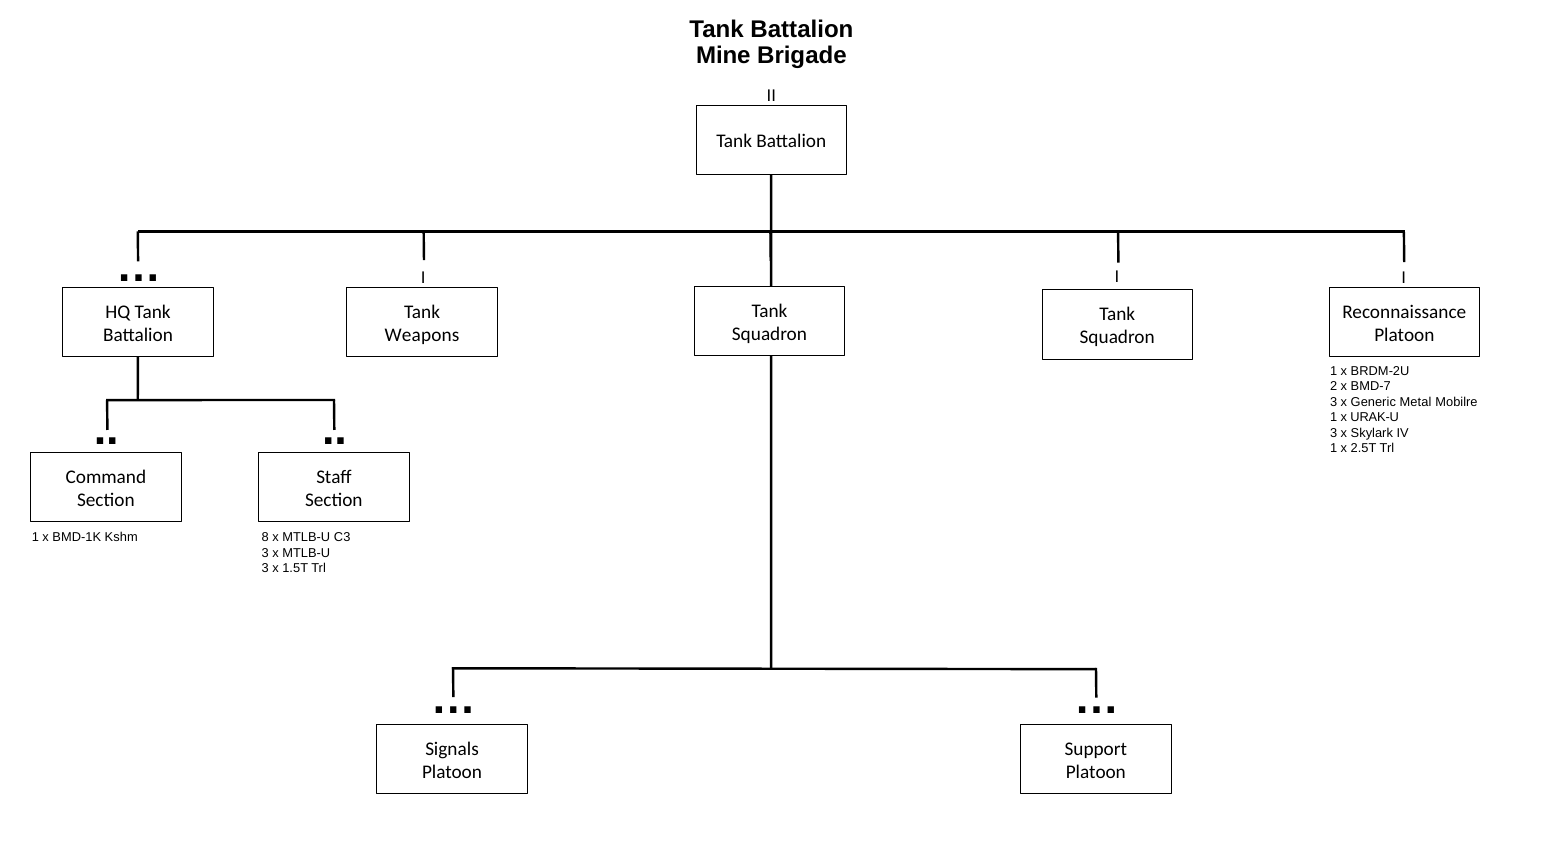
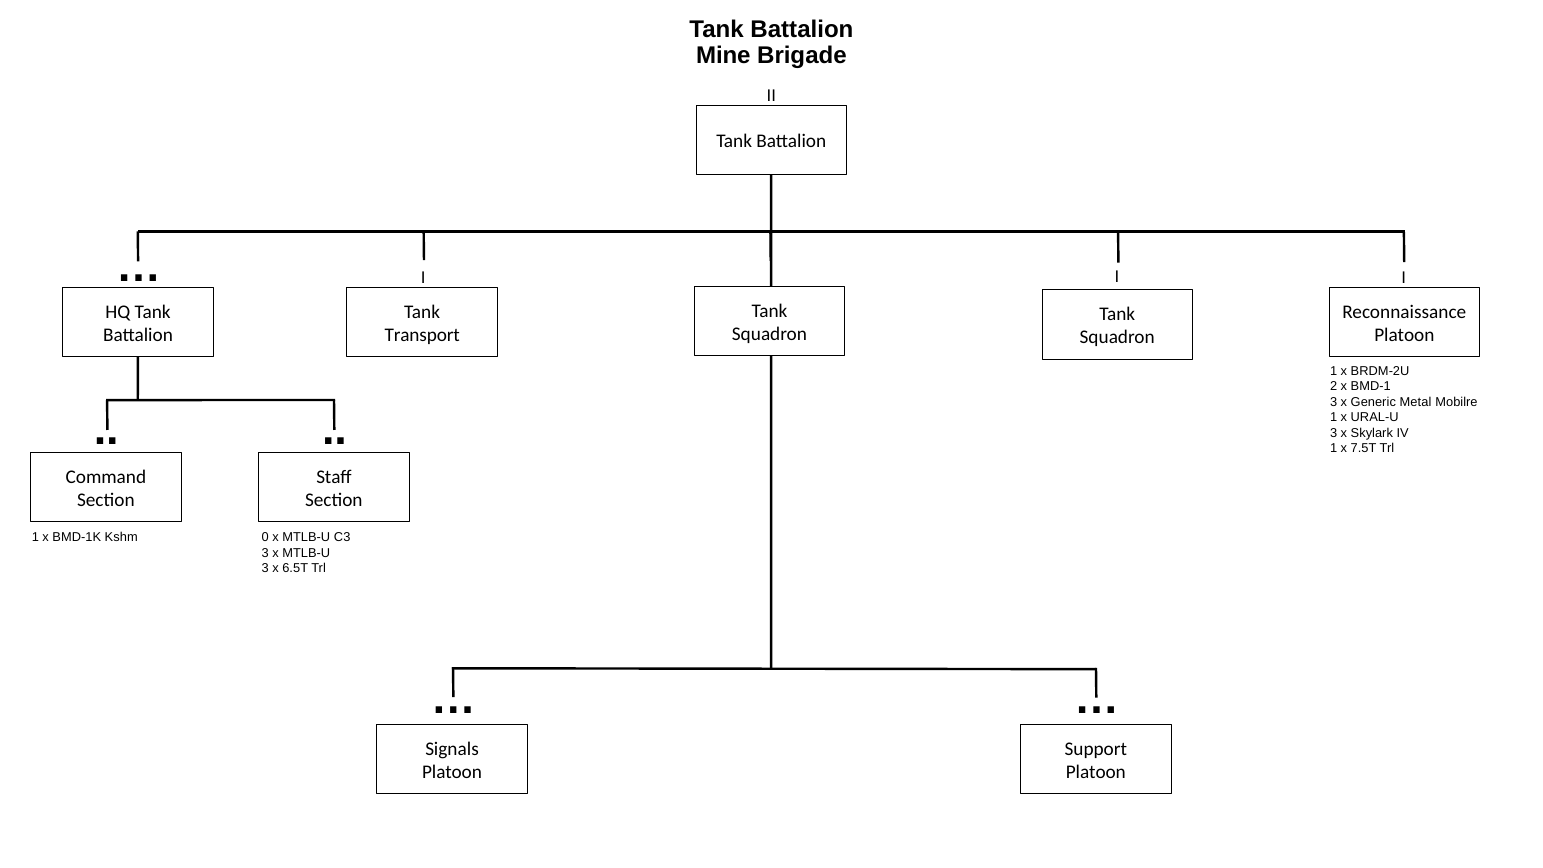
Weapons: Weapons -> Transport
BMD-7: BMD-7 -> BMD-1
URAK-U: URAK-U -> URAL-U
2.5T: 2.5T -> 7.5T
8: 8 -> 0
1.5T: 1.5T -> 6.5T
